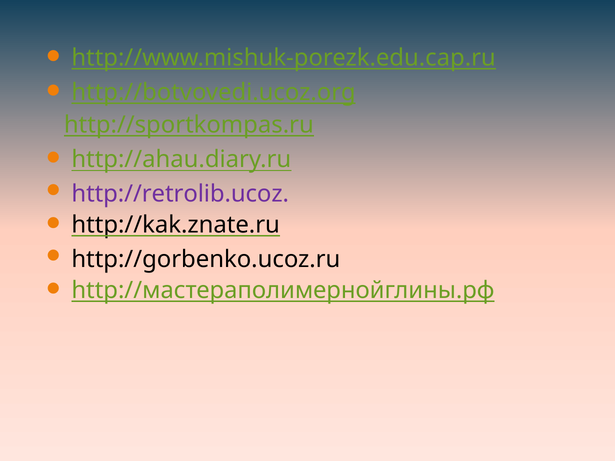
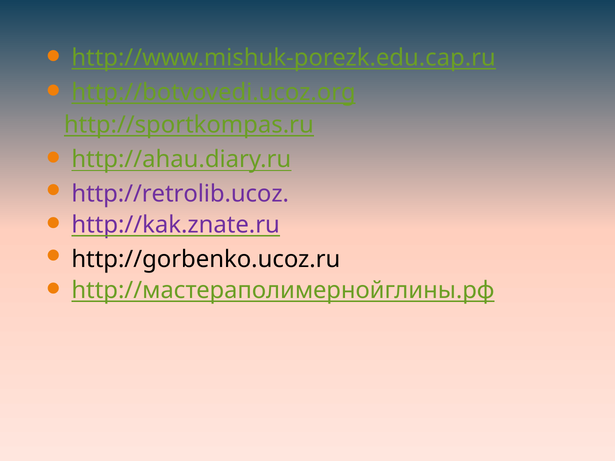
http://kak.znate.ru colour: black -> purple
